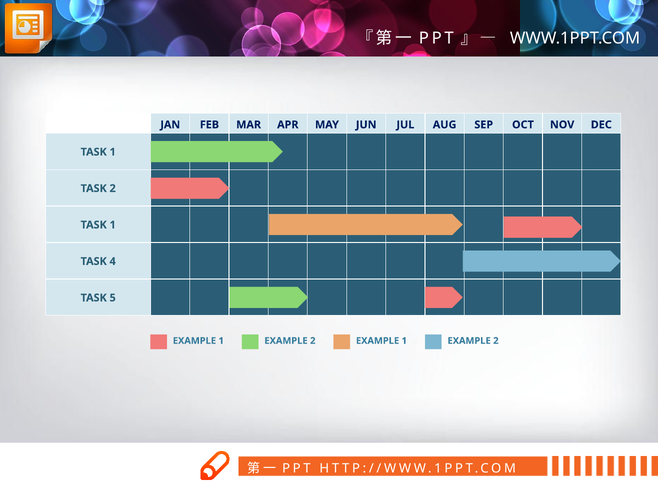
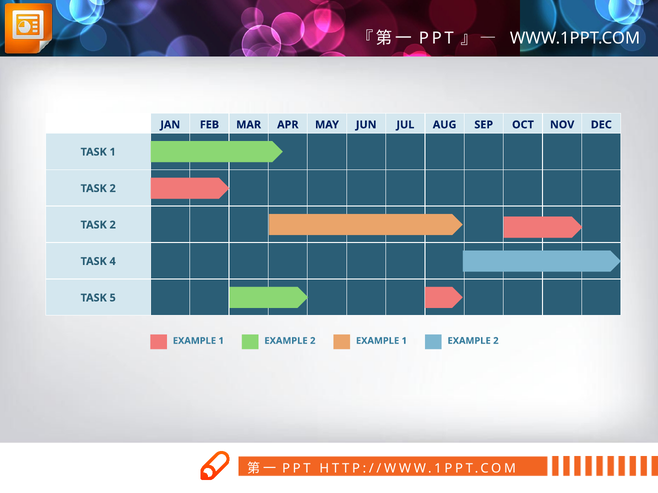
1 at (113, 225): 1 -> 2
